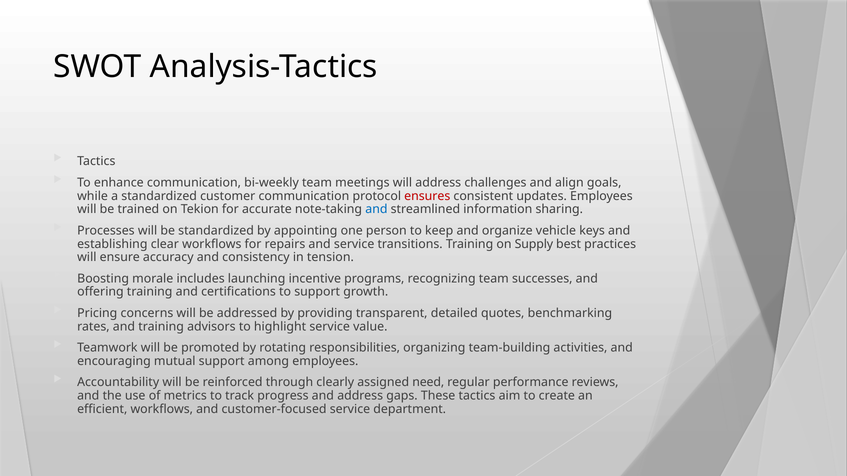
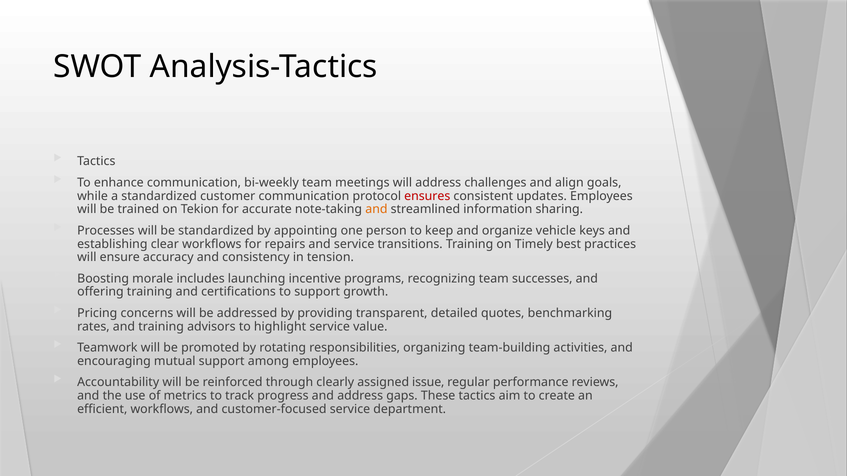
and at (376, 210) colour: blue -> orange
Supply: Supply -> Timely
need: need -> issue
